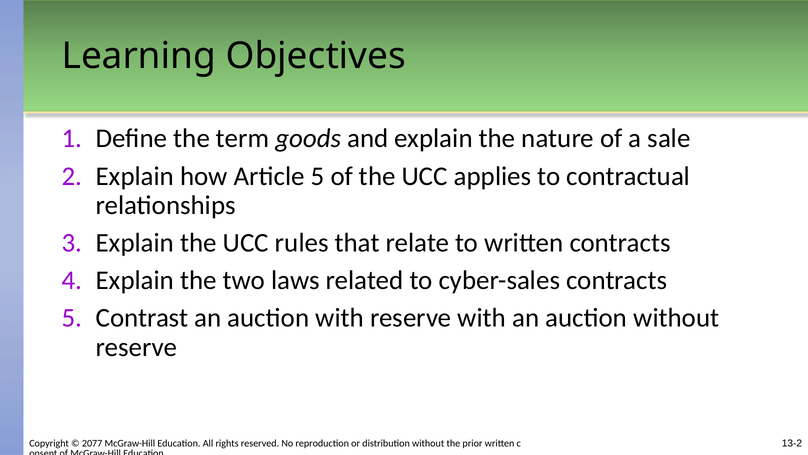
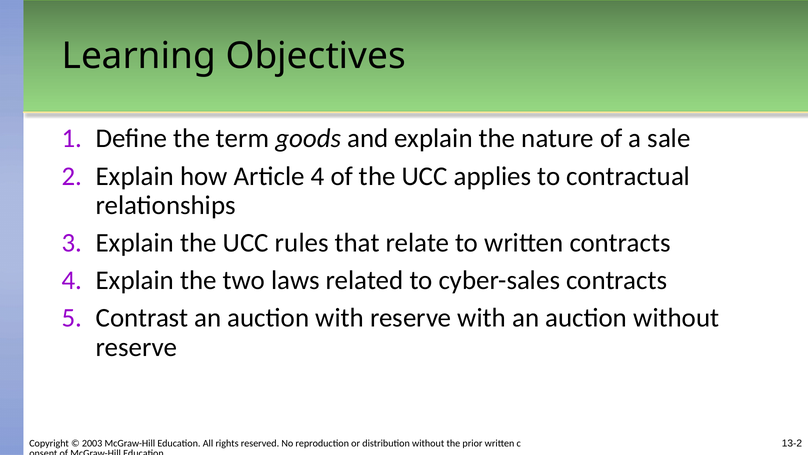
Article 5: 5 -> 4
2077: 2077 -> 2003
